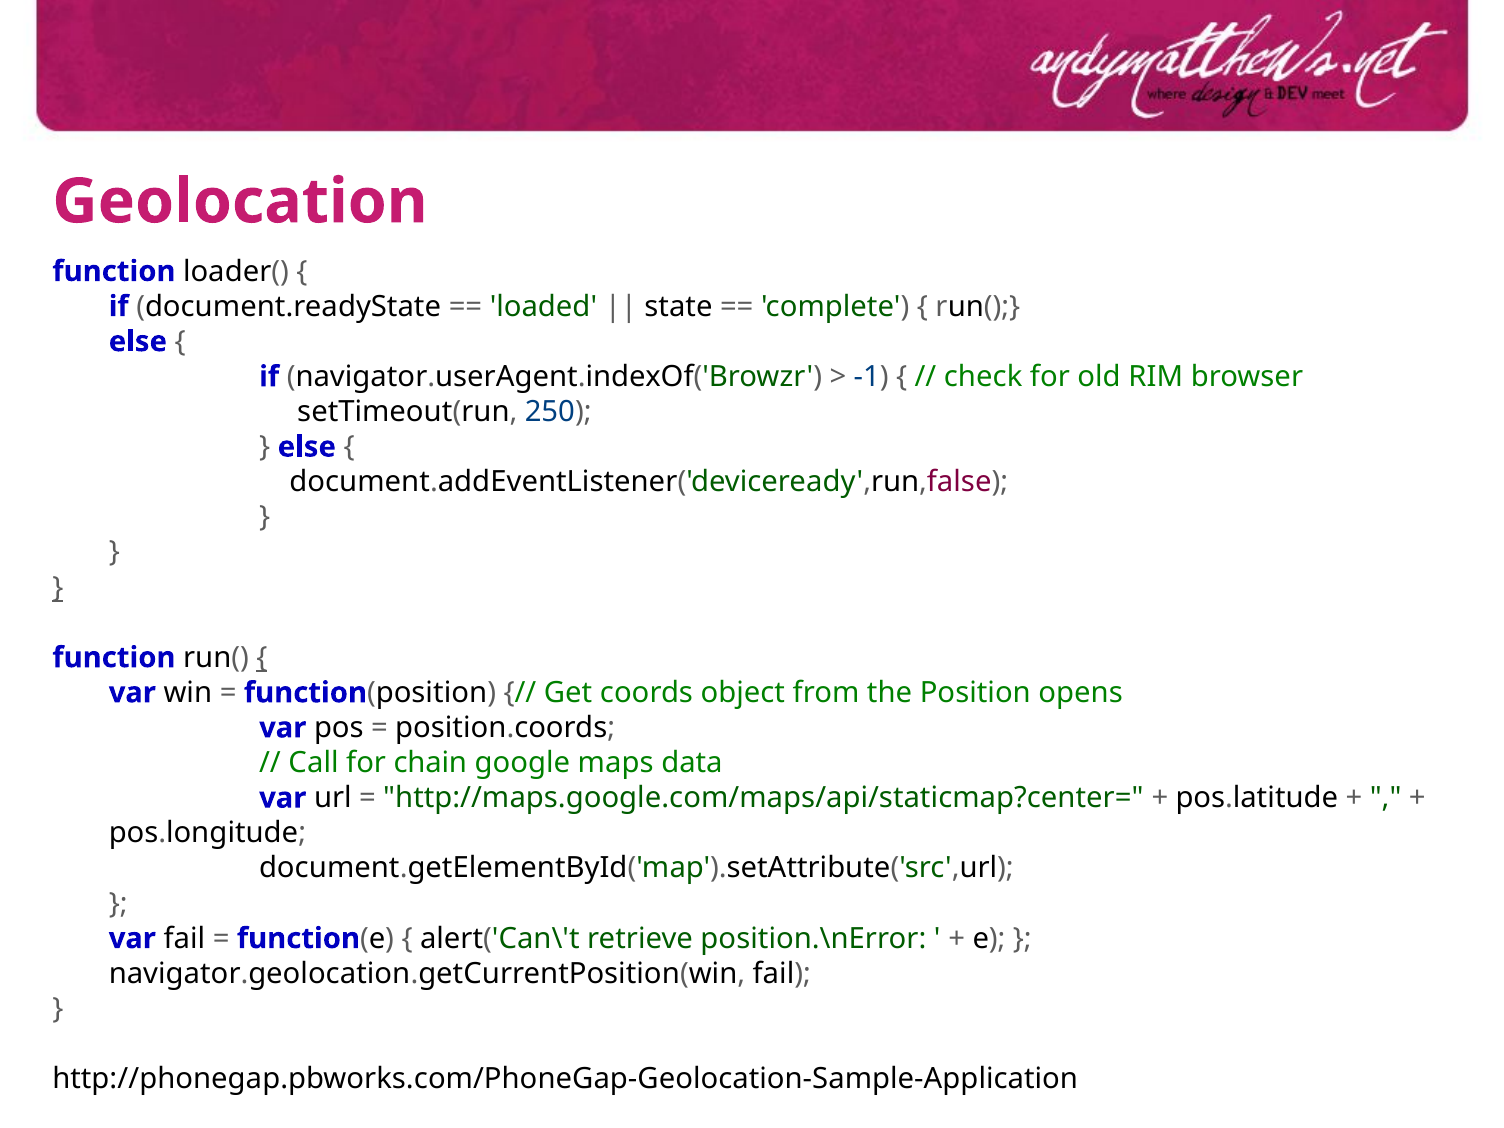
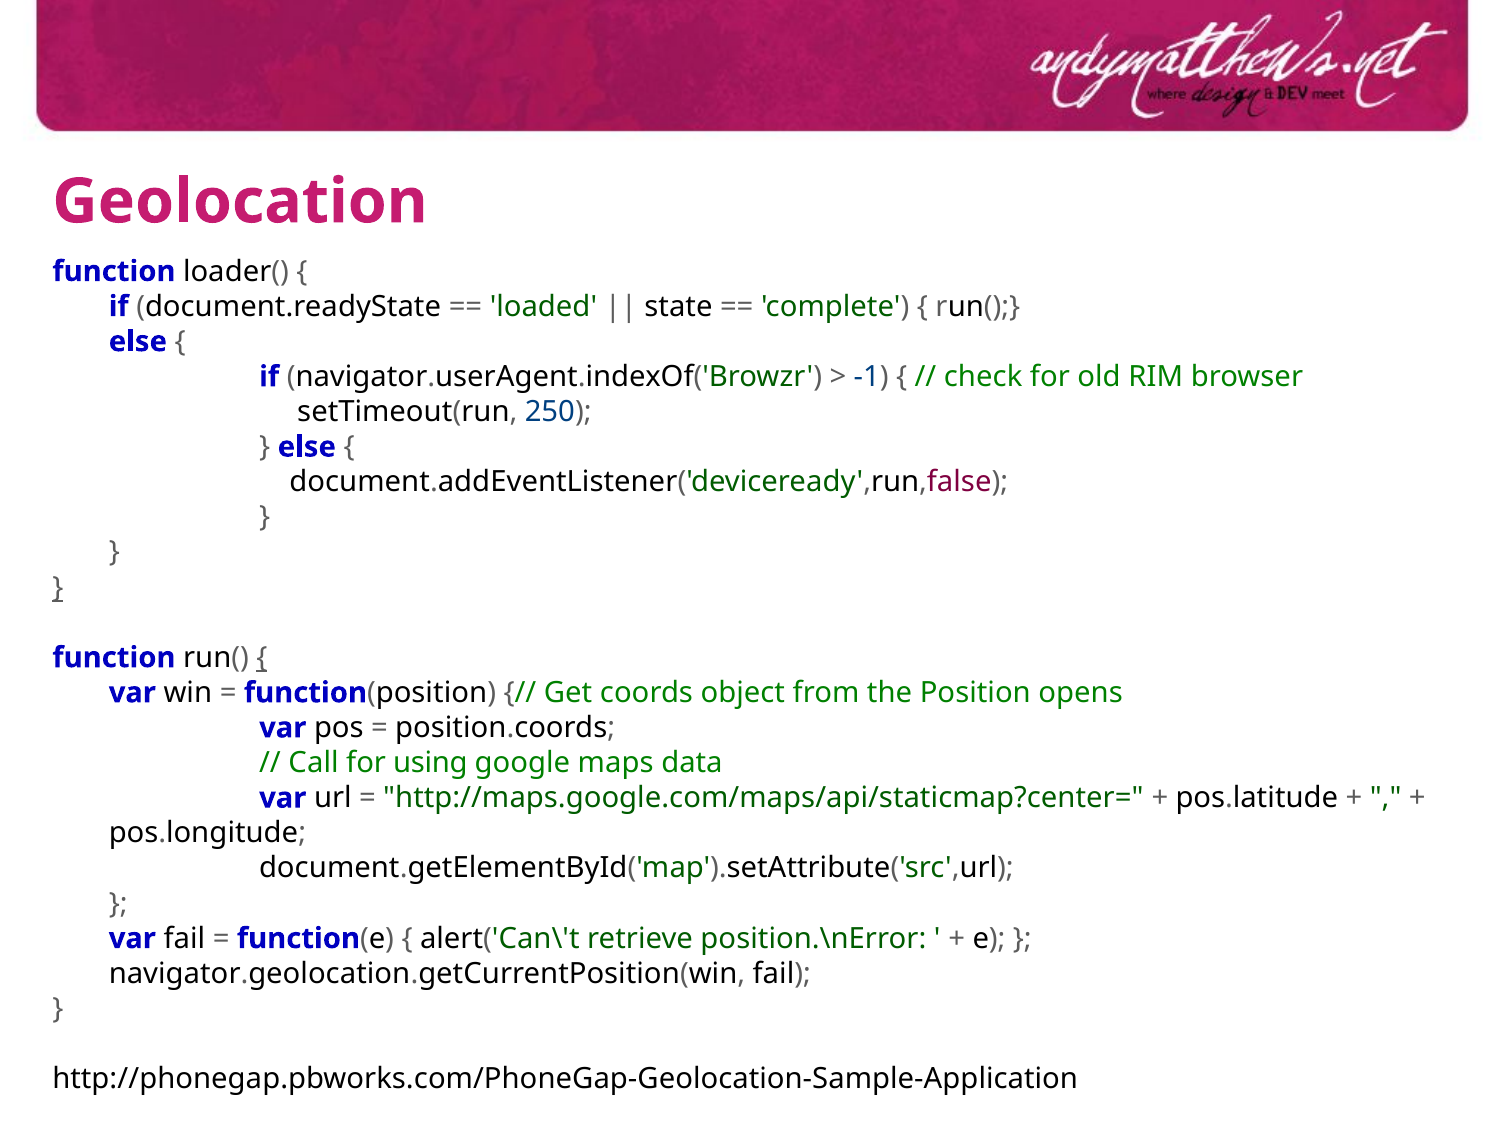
chain: chain -> using
